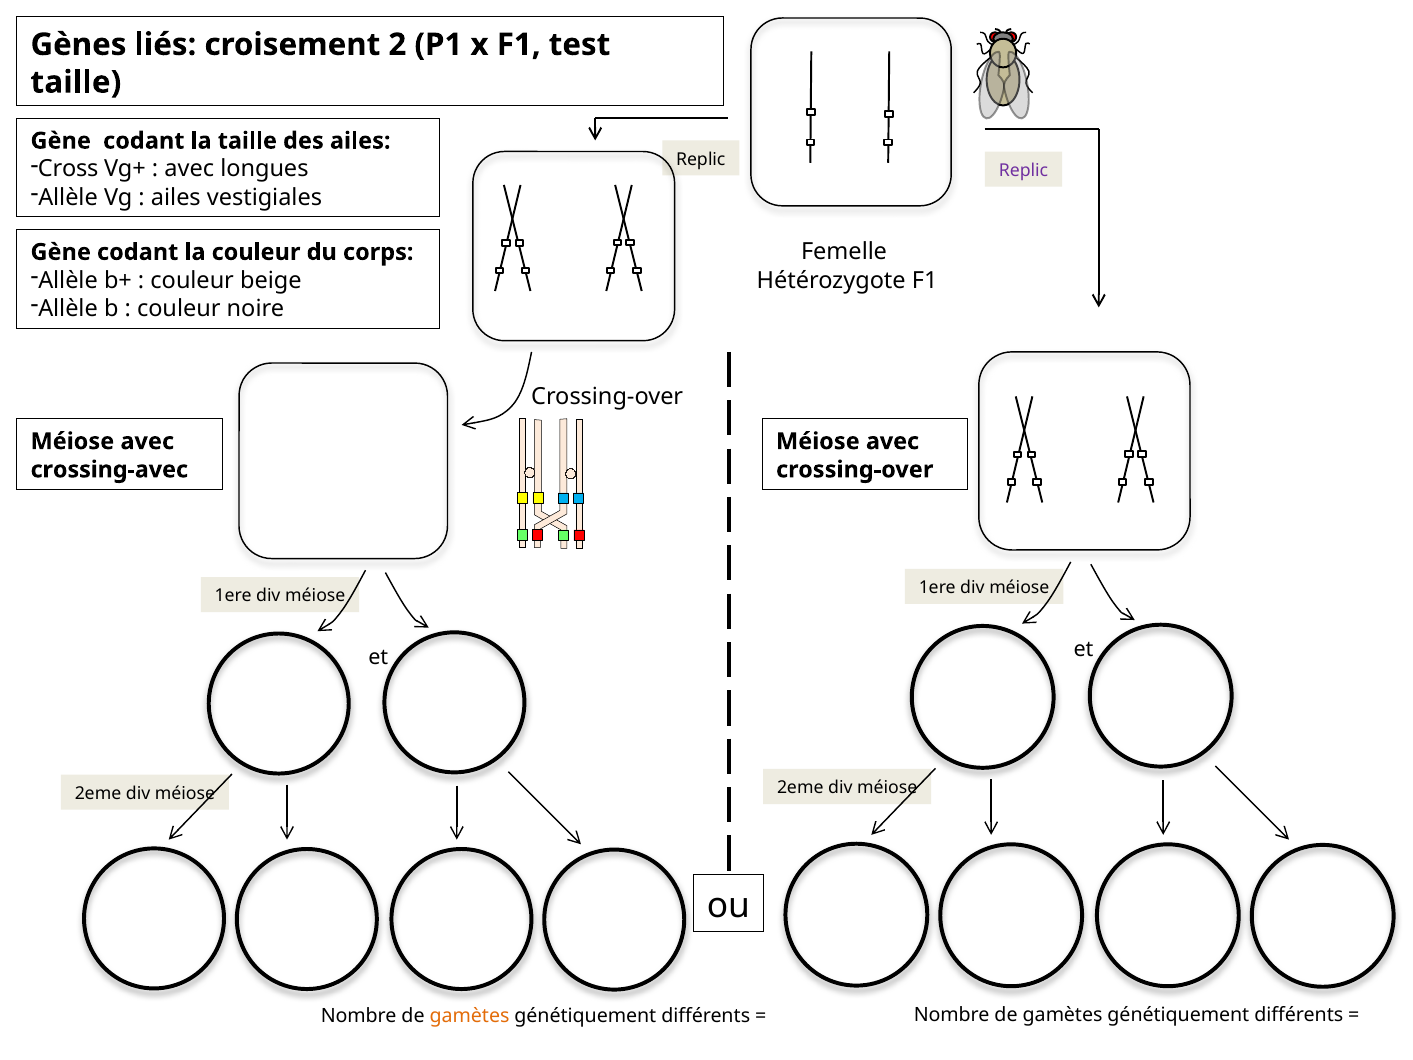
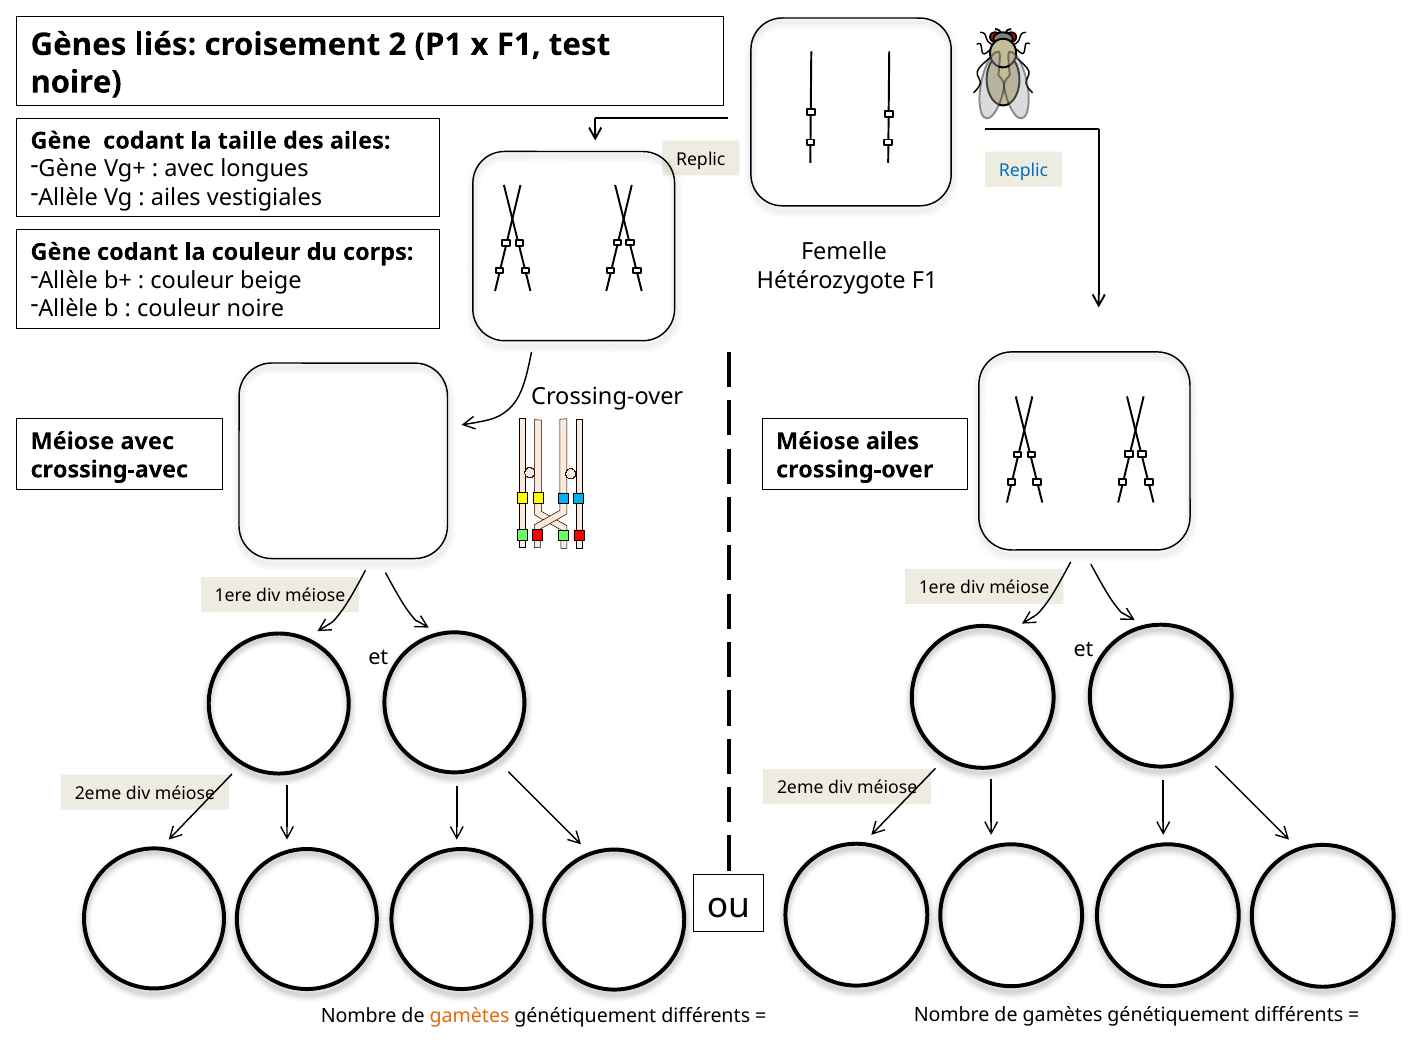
taille at (76, 82): taille -> noire
Cross at (68, 169): Cross -> Gène
Replic at (1024, 170) colour: purple -> blue
avec at (892, 441): avec -> ailes
